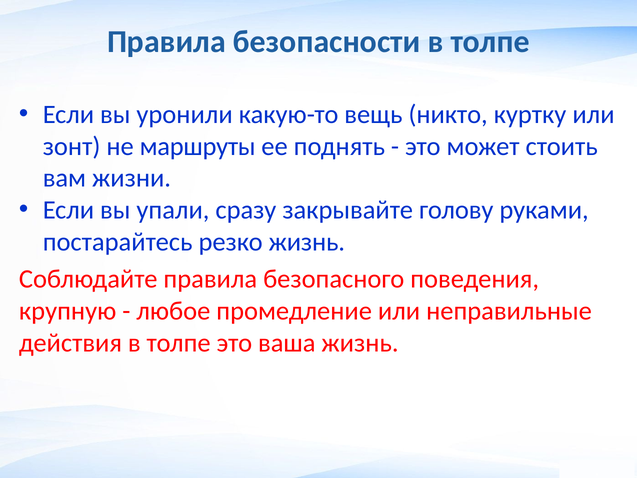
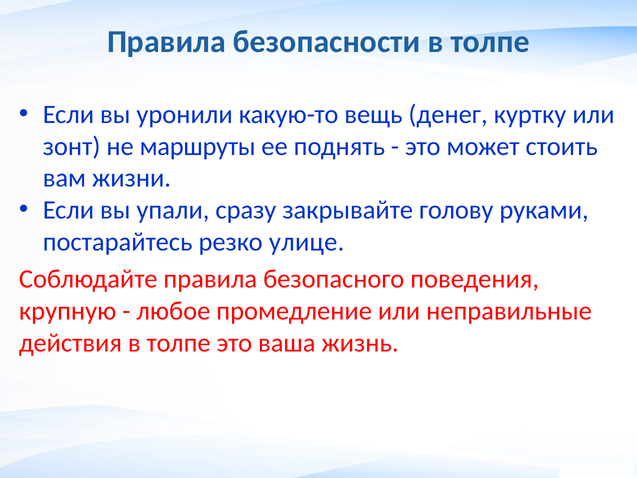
никто: никто -> денег
резко жизнь: жизнь -> улице
